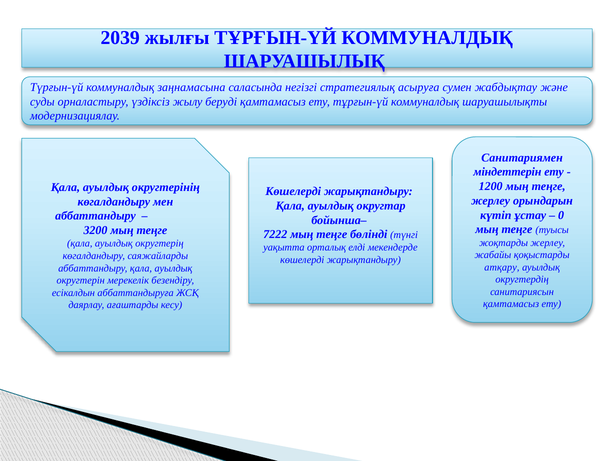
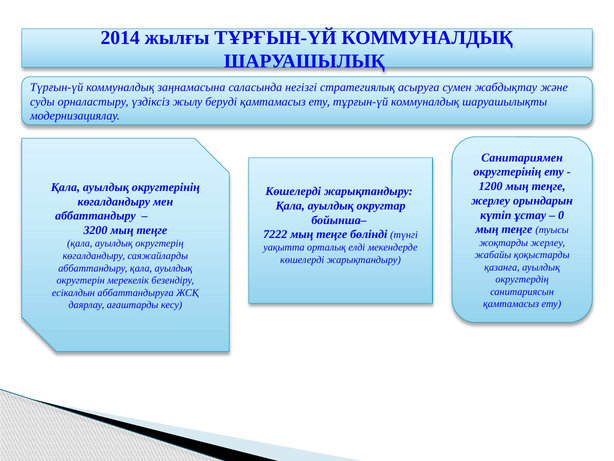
2039: 2039 -> 2014
міндеттерін at (507, 172): міндеттерін -> округтерінің
атқару: атқару -> қазанға
